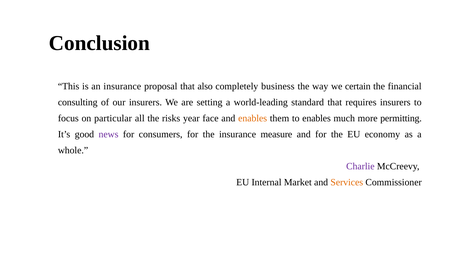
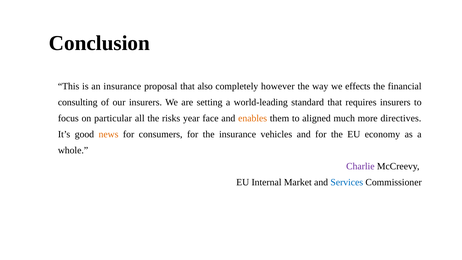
business: business -> however
certain: certain -> effects
to enables: enables -> aligned
permitting: permitting -> directives
news colour: purple -> orange
measure: measure -> vehicles
Services colour: orange -> blue
